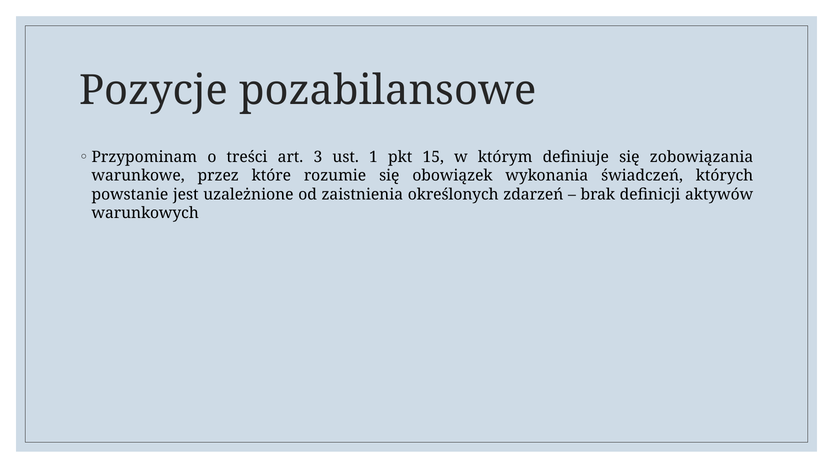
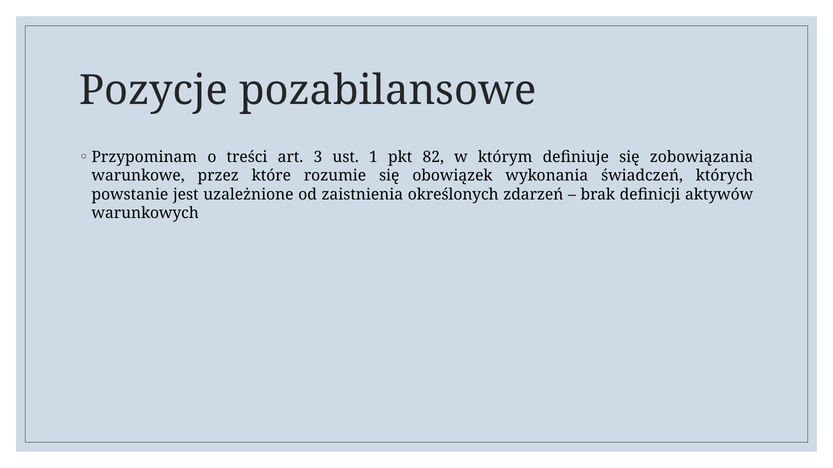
15: 15 -> 82
